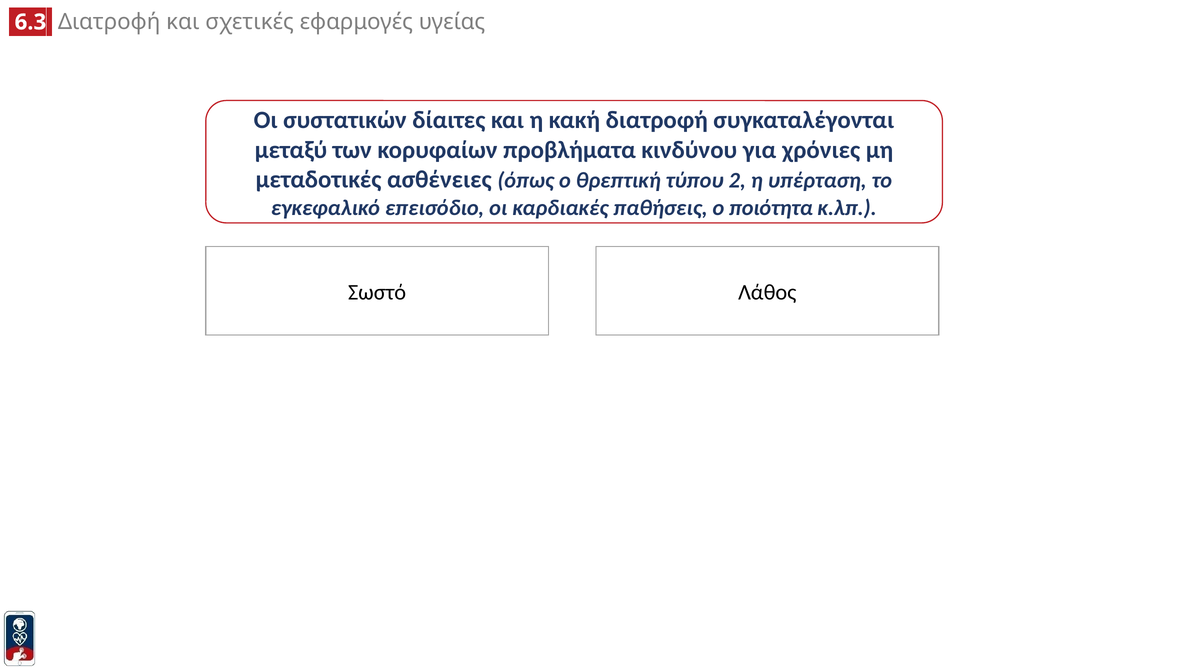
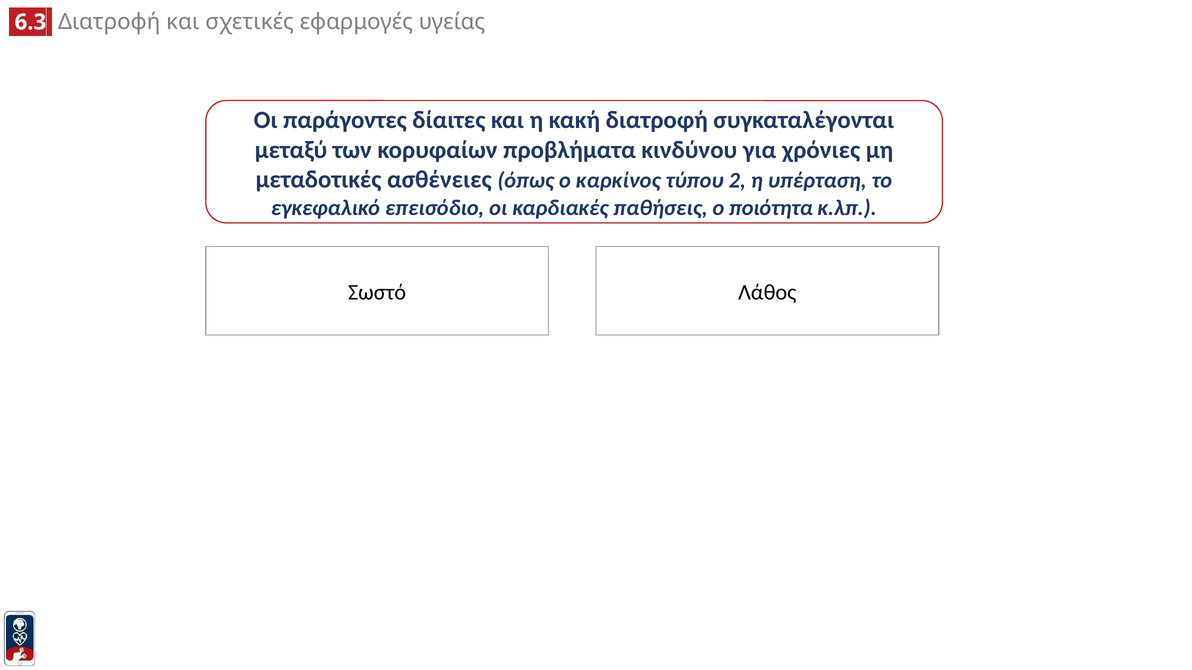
συστατικών: συστατικών -> παράγοντες
θρεπτική: θρεπτική -> καρκίνος
